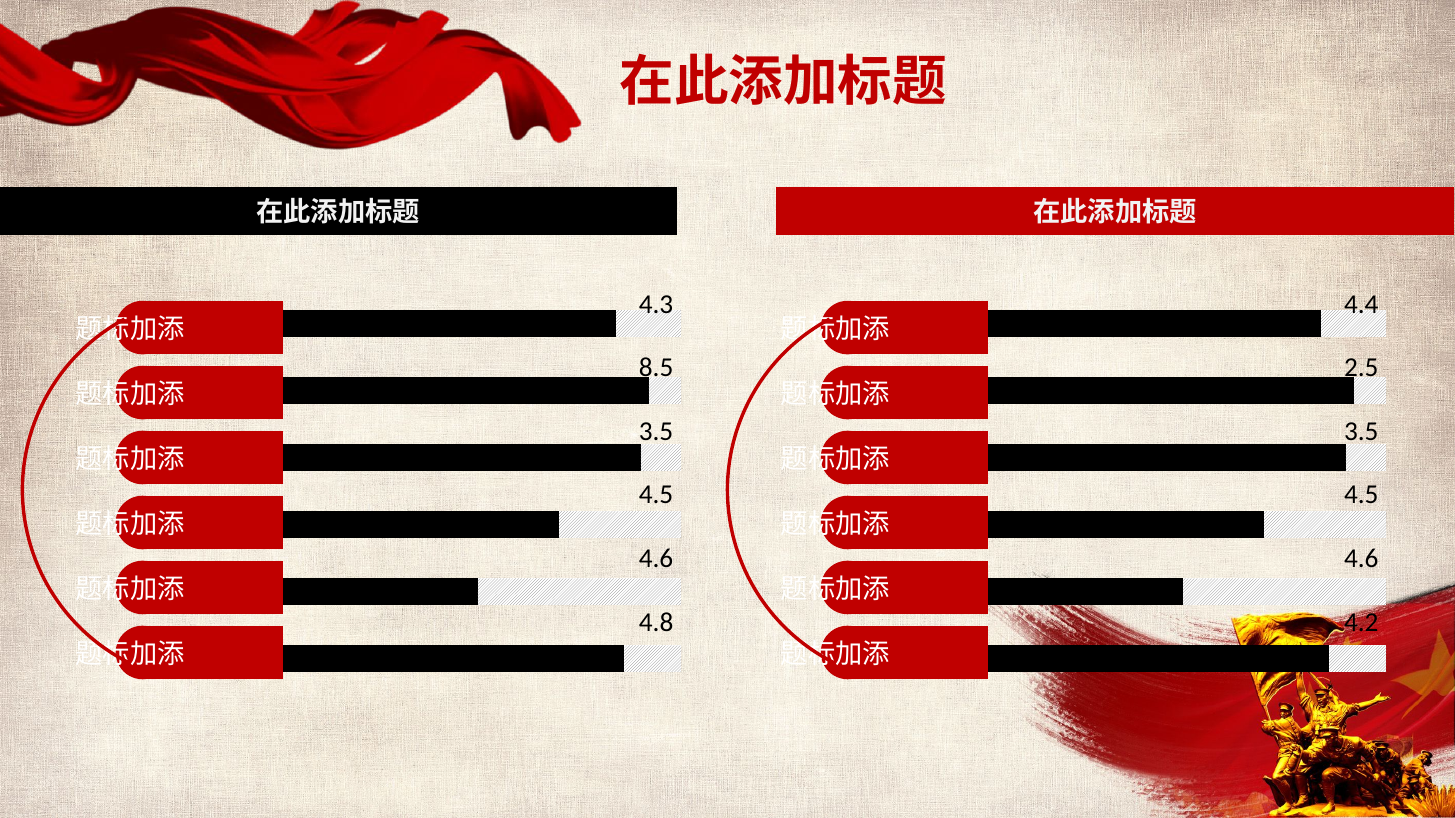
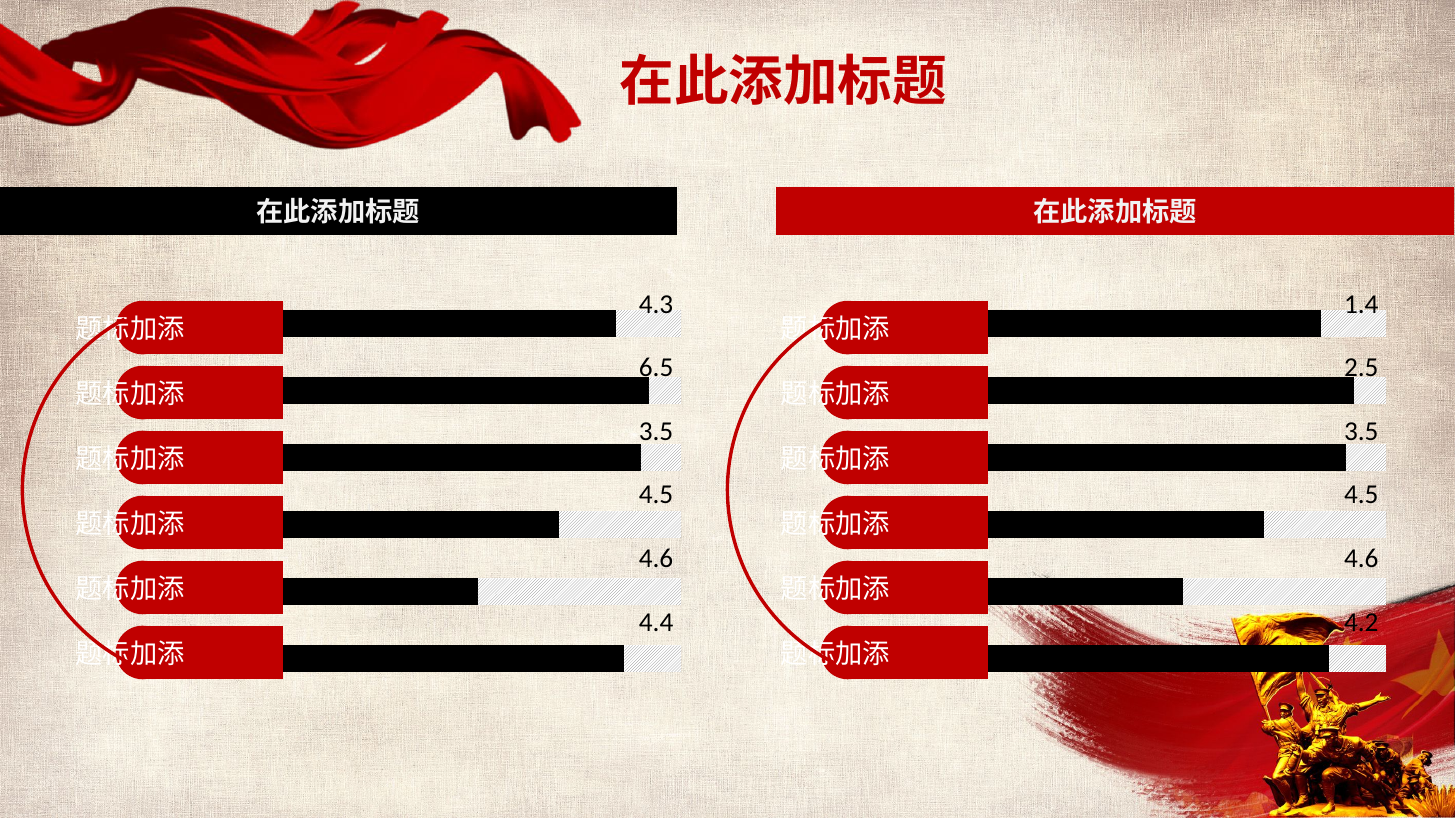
4.4: 4.4 -> 1.4
8.5: 8.5 -> 6.5
4.8: 4.8 -> 4.4
